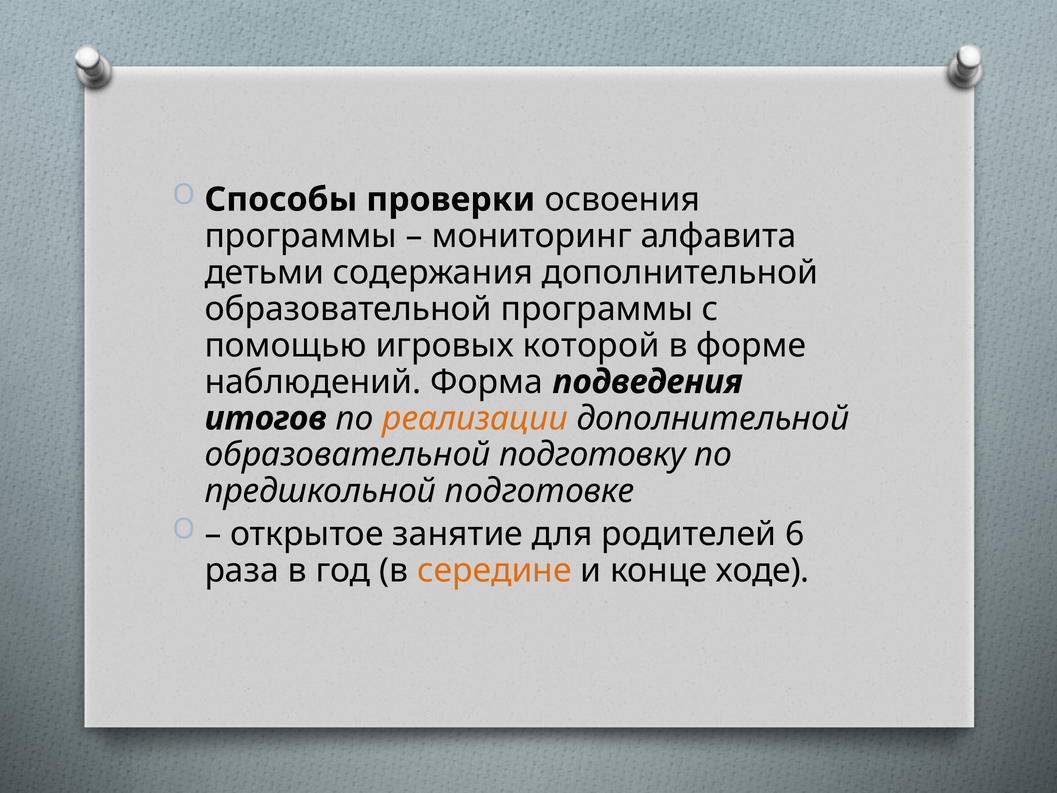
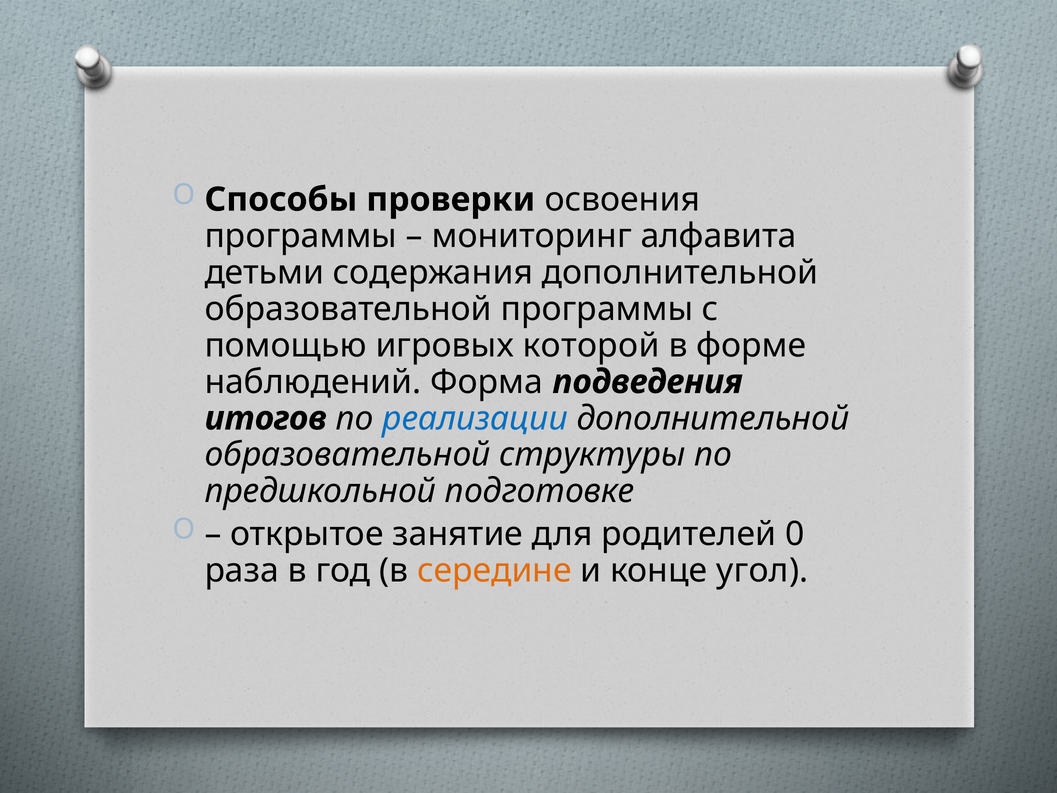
реализации colour: orange -> blue
подготовку: подготовку -> структуры
6: 6 -> 0
ходе: ходе -> угол
